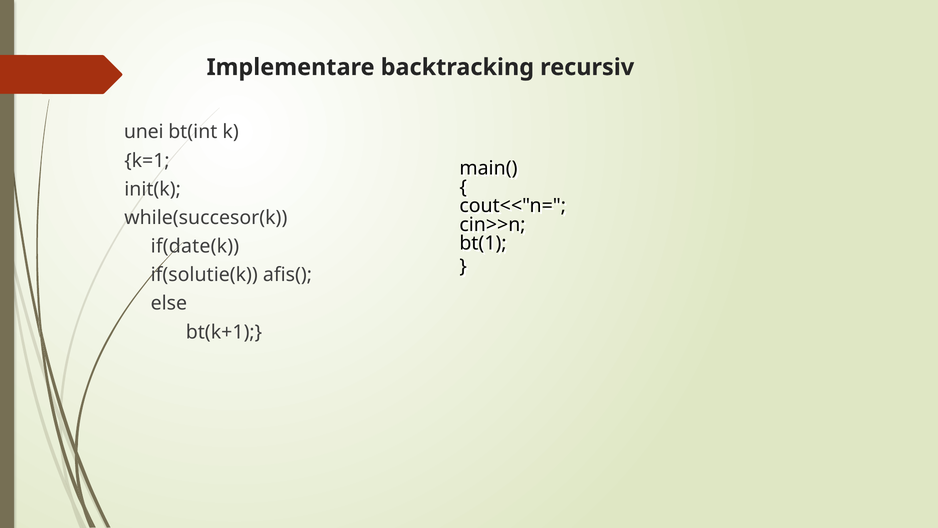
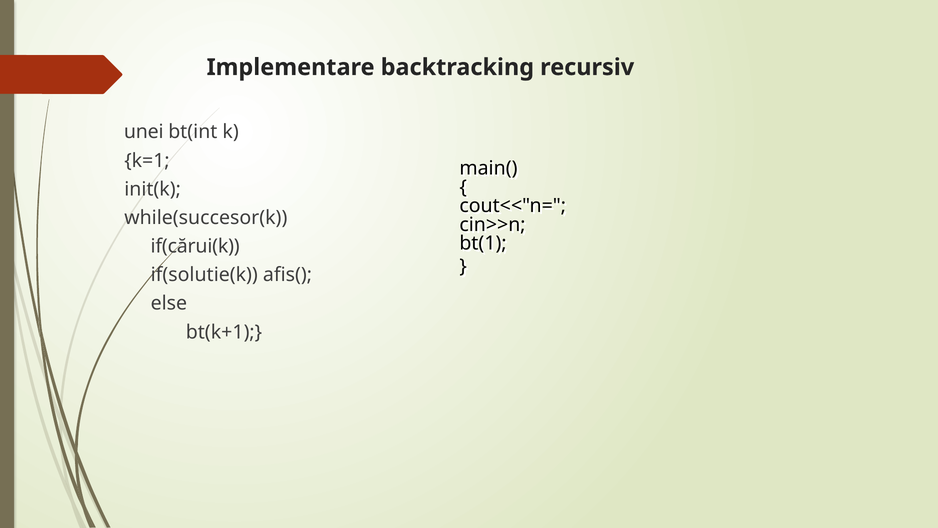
if(date(k: if(date(k -> if(cărui(k
